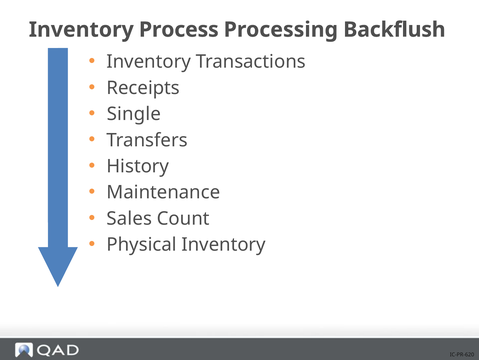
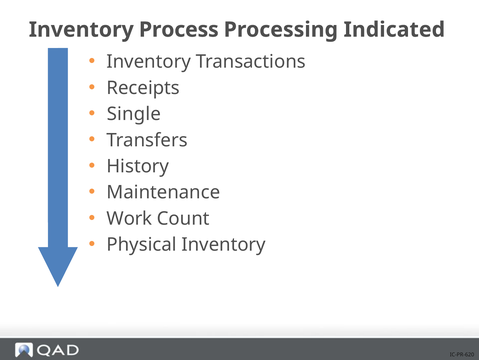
Backflush: Backflush -> Indicated
Sales: Sales -> Work
